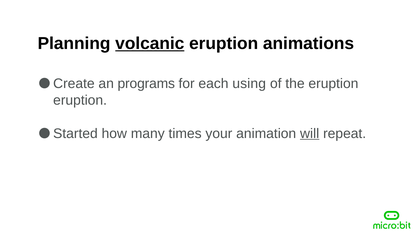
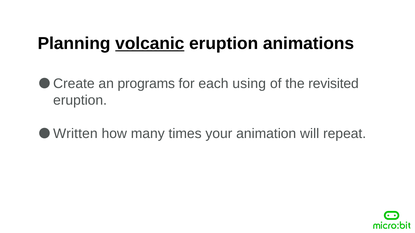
the eruption: eruption -> revisited
Started: Started -> Written
will underline: present -> none
